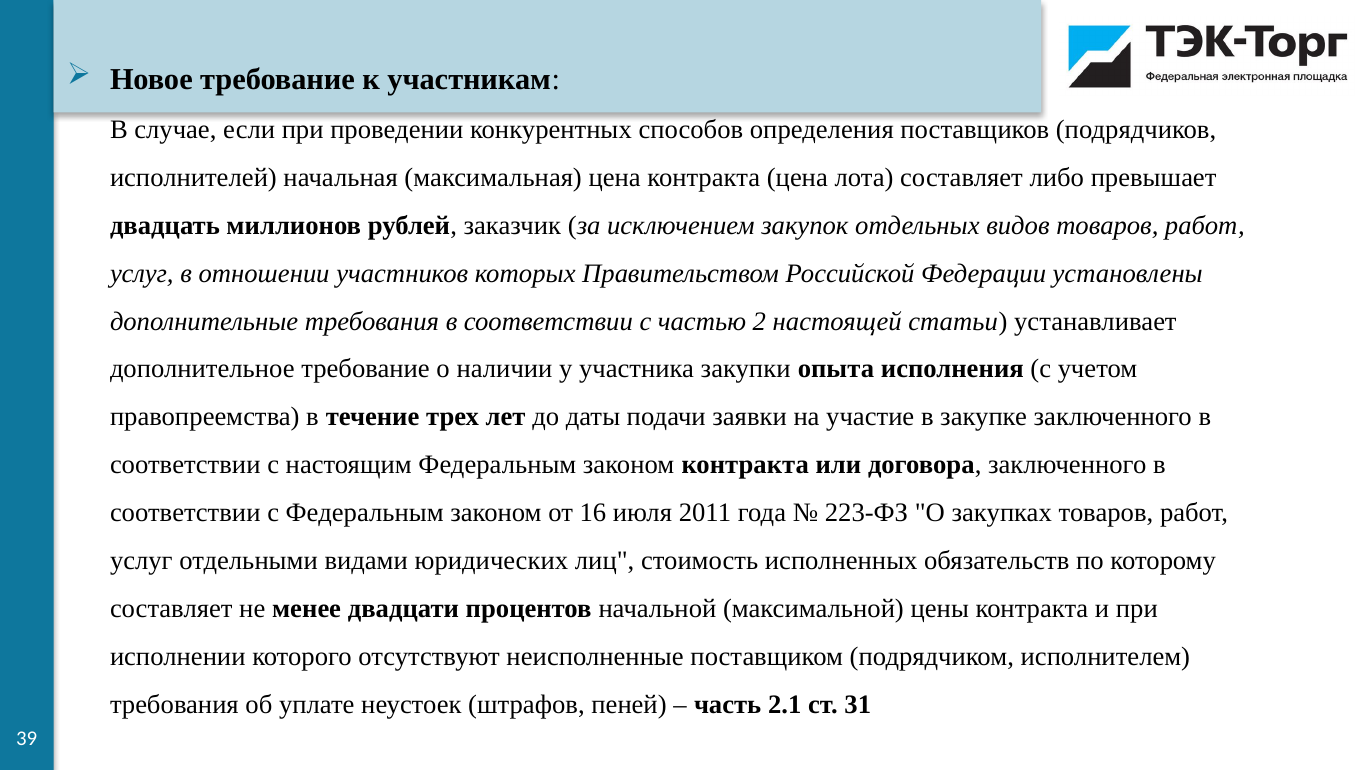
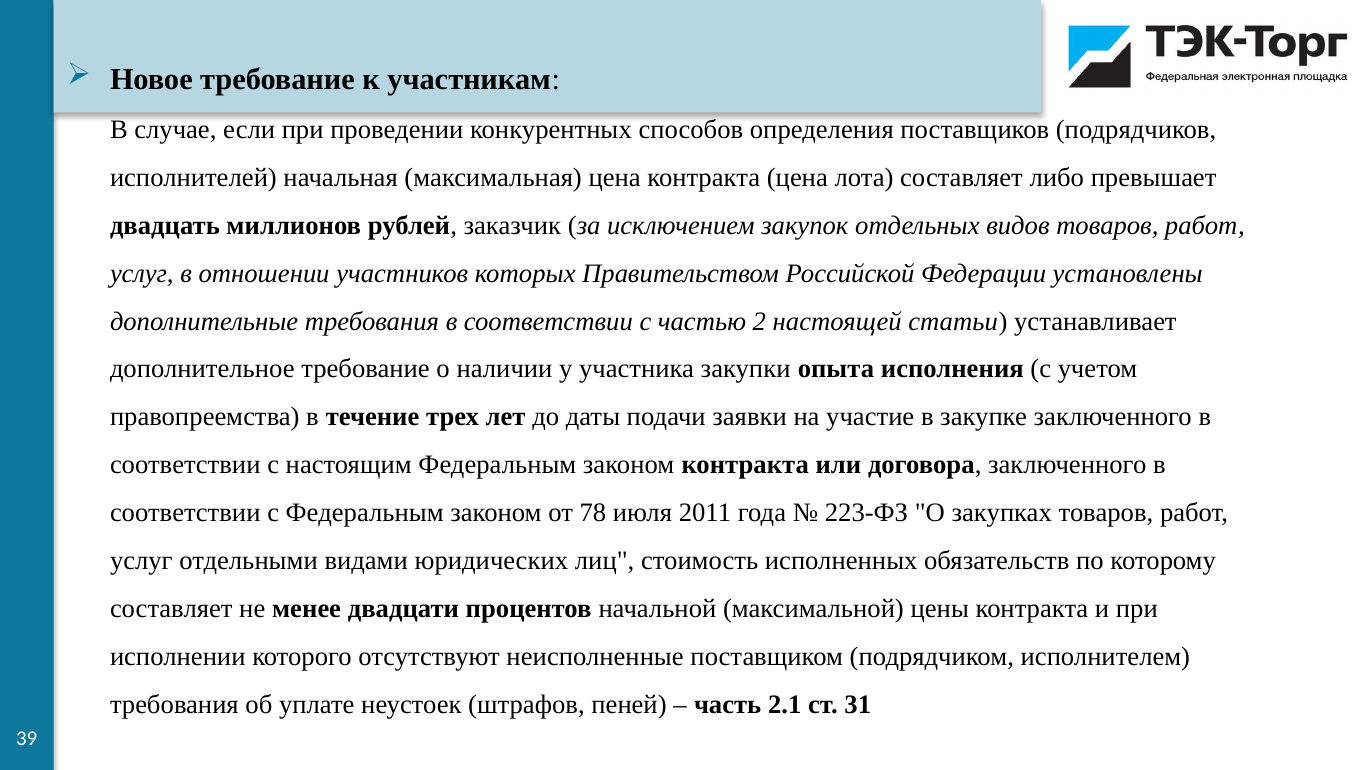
16: 16 -> 78
